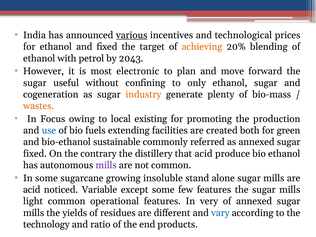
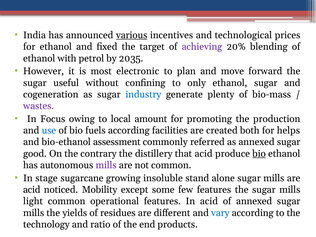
achieving colour: orange -> purple
2043: 2043 -> 2035
industry colour: orange -> blue
wastes colour: orange -> purple
existing: existing -> amount
fuels extending: extending -> according
green: green -> helps
sustainable: sustainable -> assessment
fixed at (35, 154): fixed -> good
bio at (259, 154) underline: none -> present
In some: some -> stage
Variable: Variable -> Mobility
In very: very -> acid
